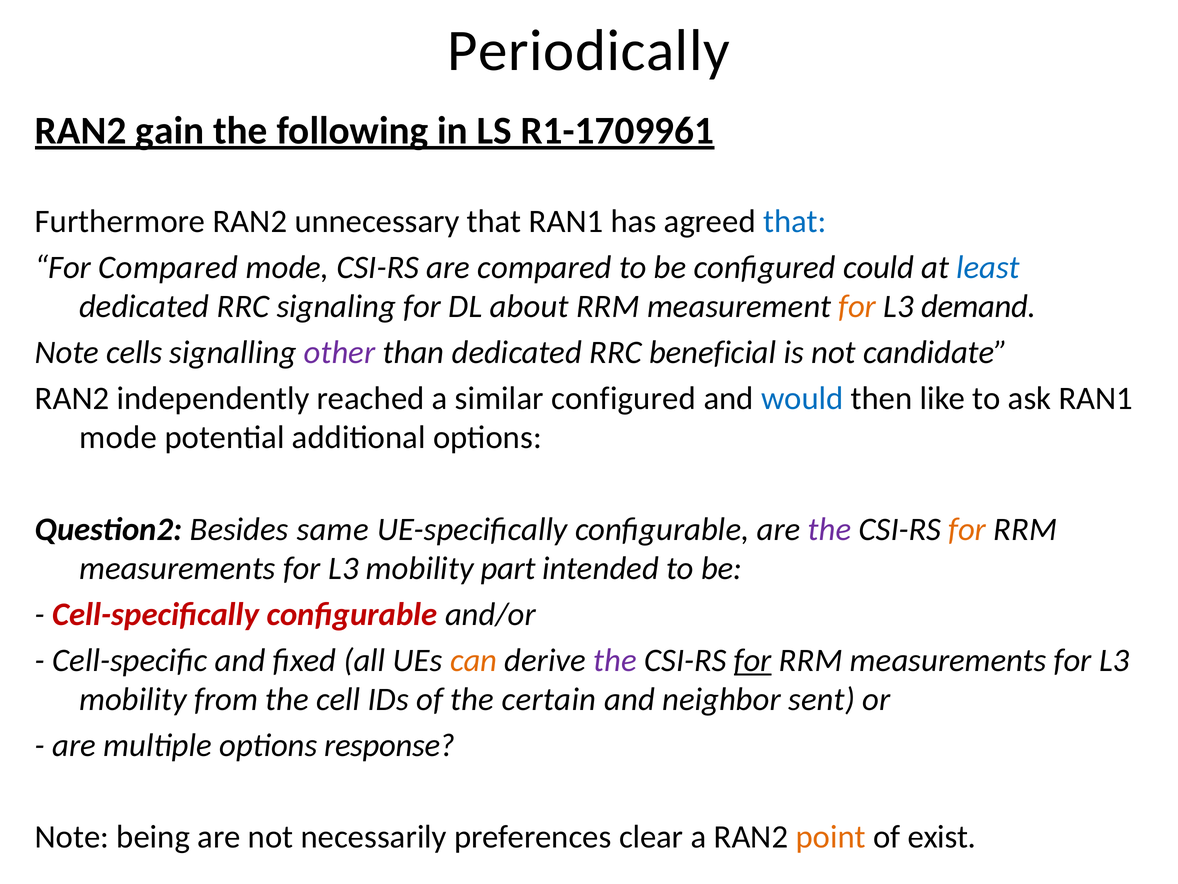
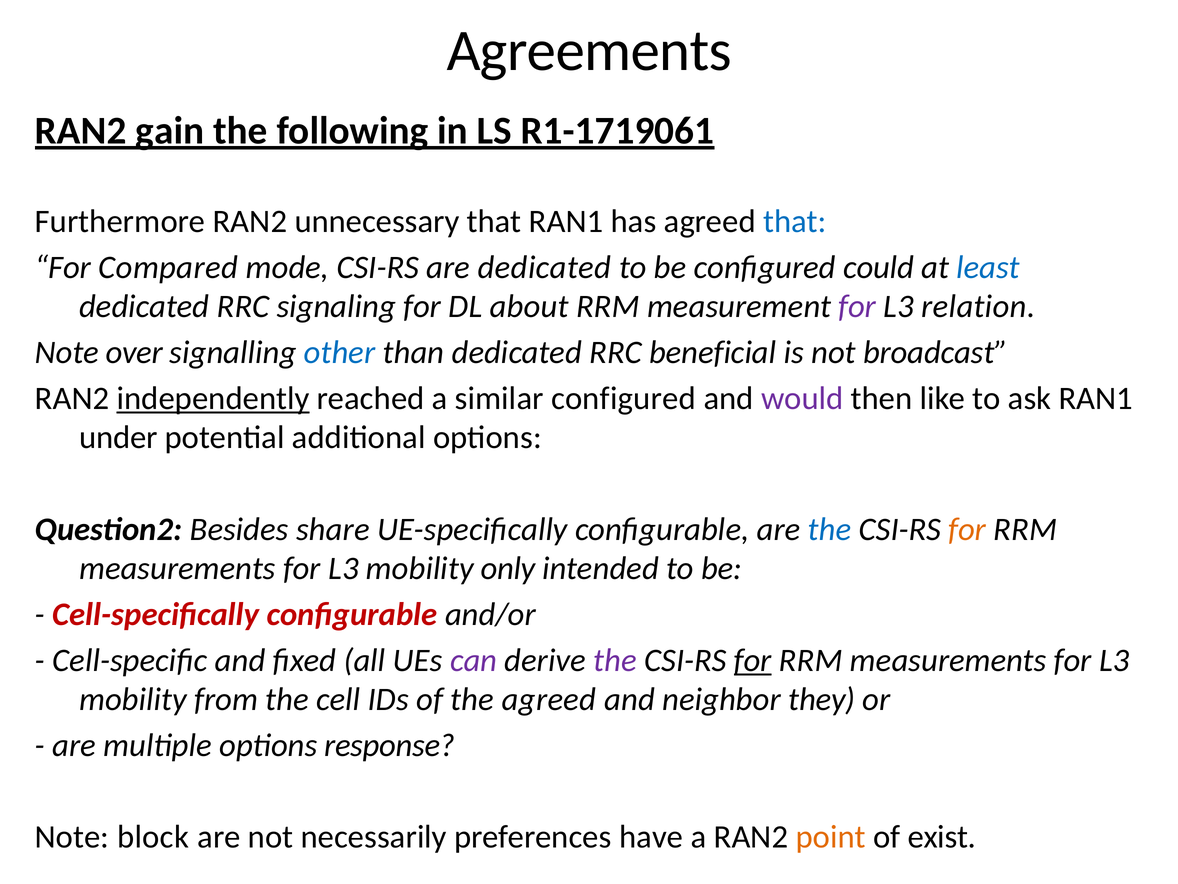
Periodically: Periodically -> Agreements
R1-1709961: R1-1709961 -> R1-1719061
are compared: compared -> dedicated
for at (857, 306) colour: orange -> purple
demand: demand -> relation
cells: cells -> over
other colour: purple -> blue
candidate: candidate -> broadcast
independently underline: none -> present
would colour: blue -> purple
mode at (118, 437): mode -> under
same: same -> share
the at (829, 529) colour: purple -> blue
part: part -> only
can colour: orange -> purple
the certain: certain -> agreed
sent: sent -> they
being: being -> block
clear: clear -> have
